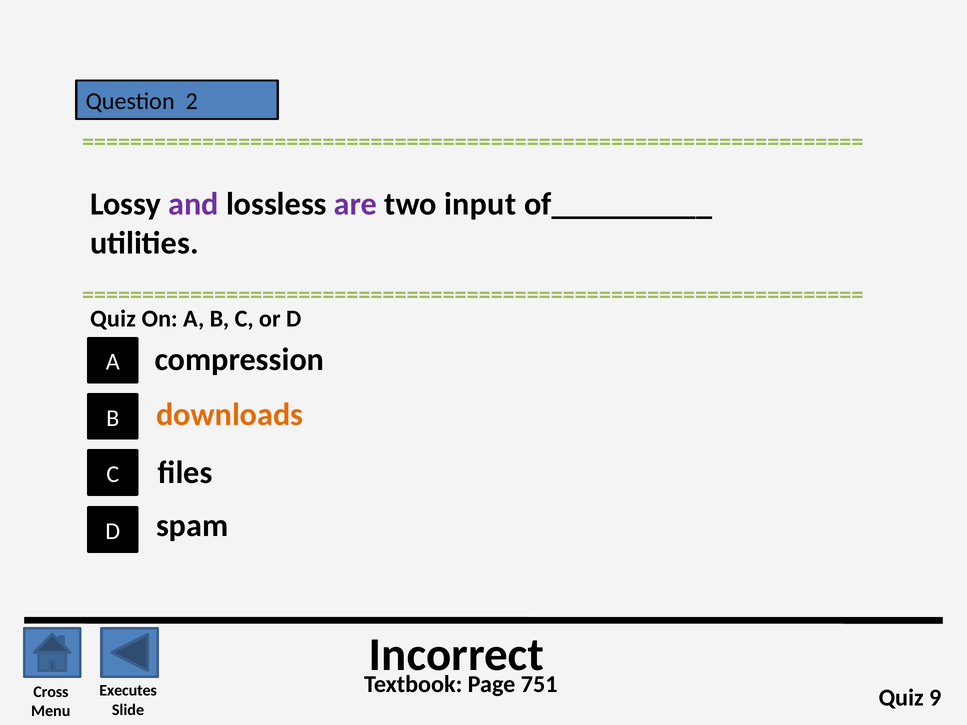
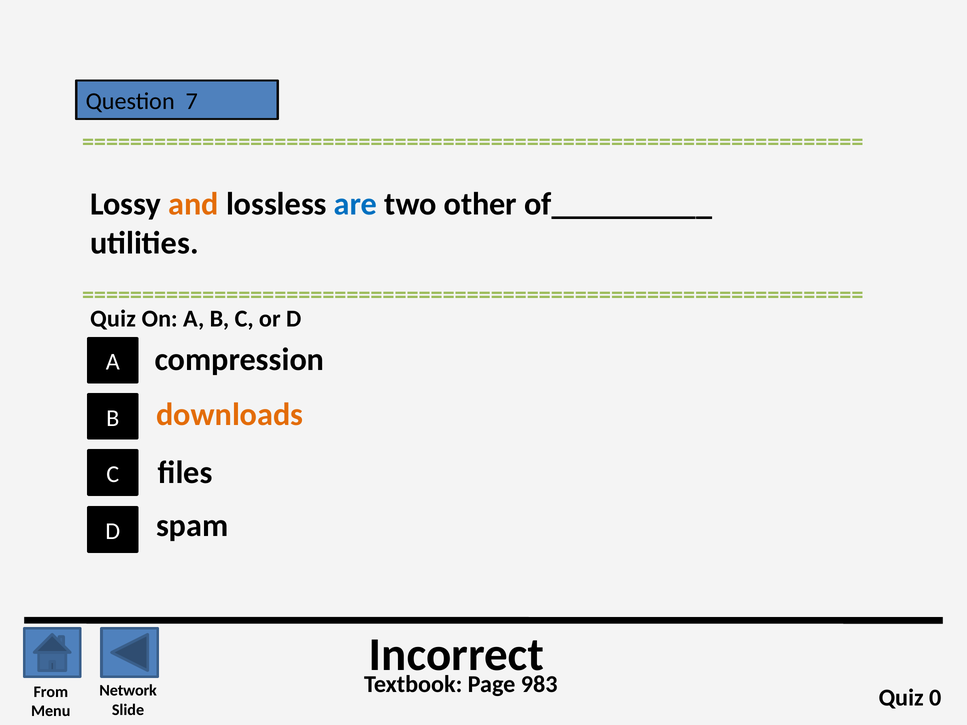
2: 2 -> 7
and colour: purple -> orange
are colour: purple -> blue
input: input -> other
751: 751 -> 983
Executes: Executes -> Network
Cross: Cross -> From
9: 9 -> 0
